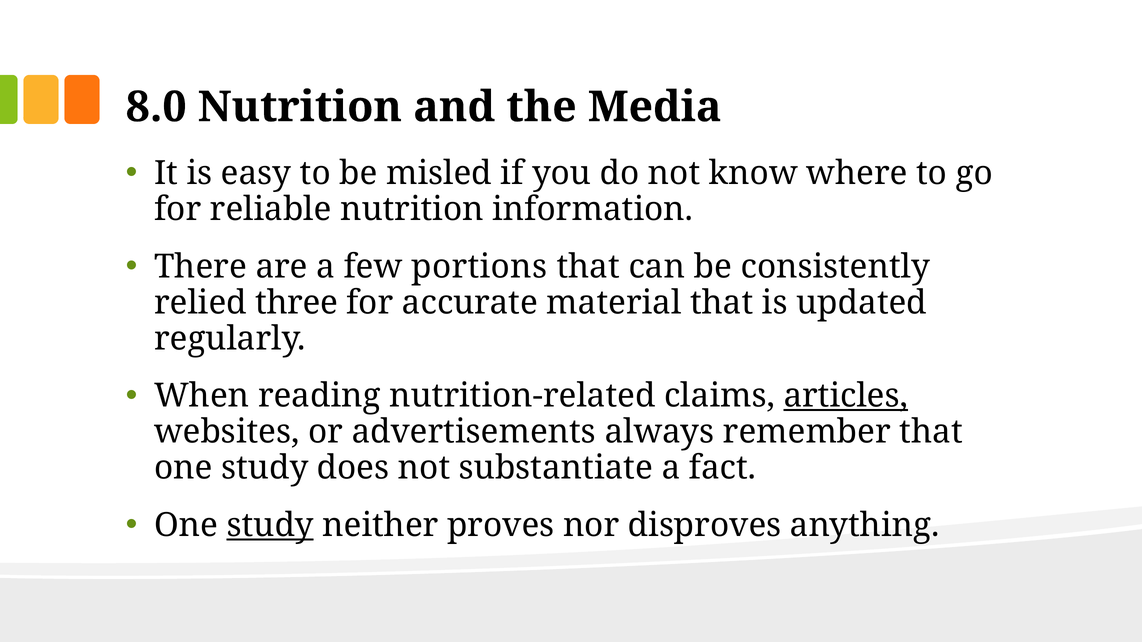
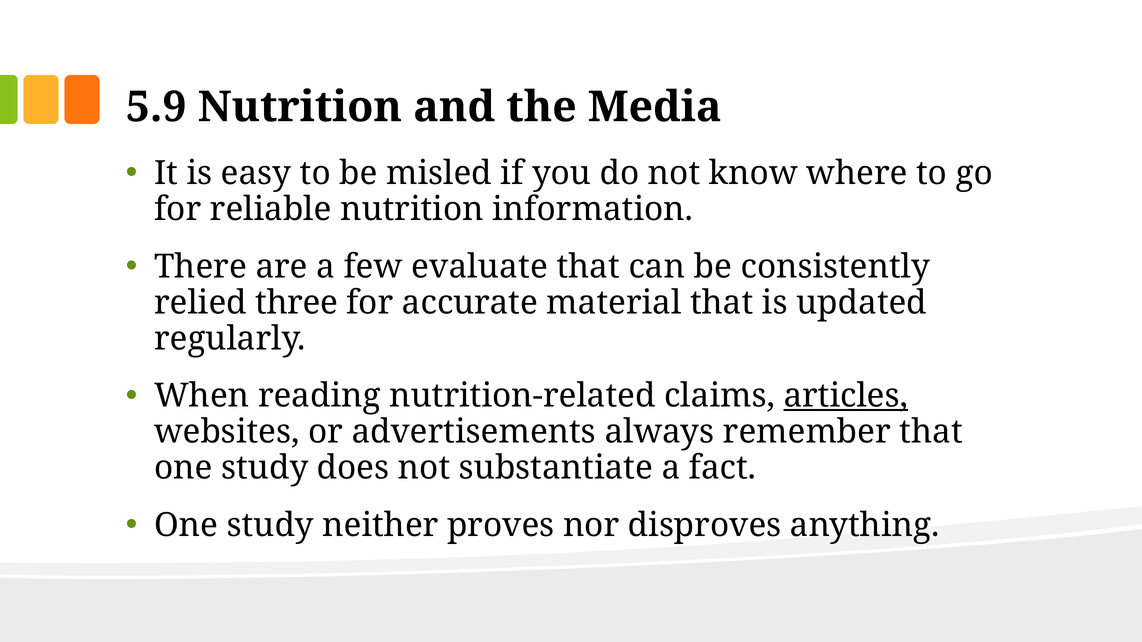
8.0: 8.0 -> 5.9
portions: portions -> evaluate
study at (270, 526) underline: present -> none
